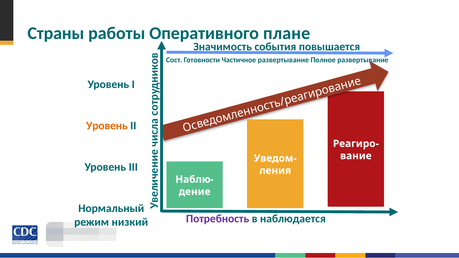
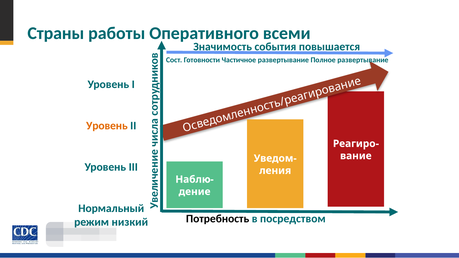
плане: плане -> всеми
Потребность colour: purple -> black
наблюдается: наблюдается -> посредством
